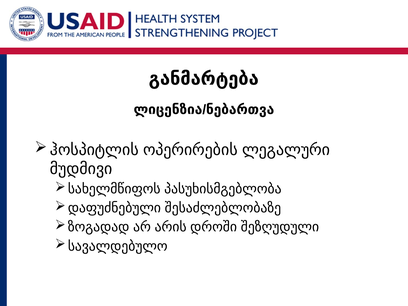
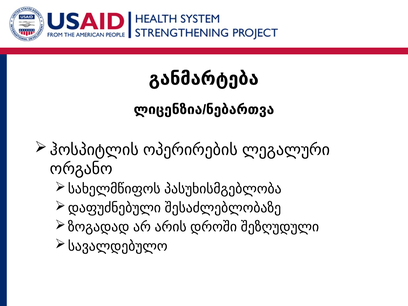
მუდმივი: მუდმივი -> ორგანო
